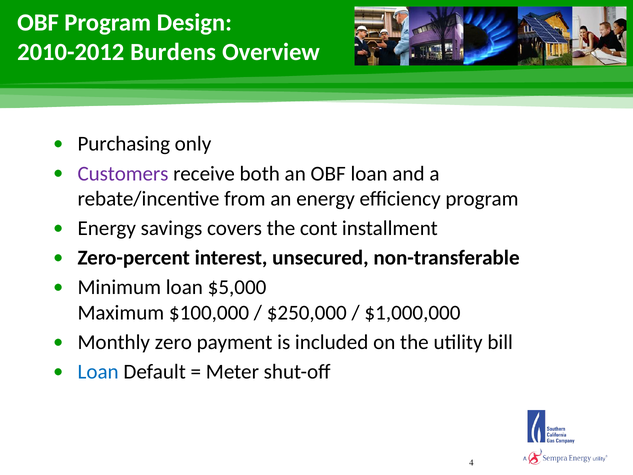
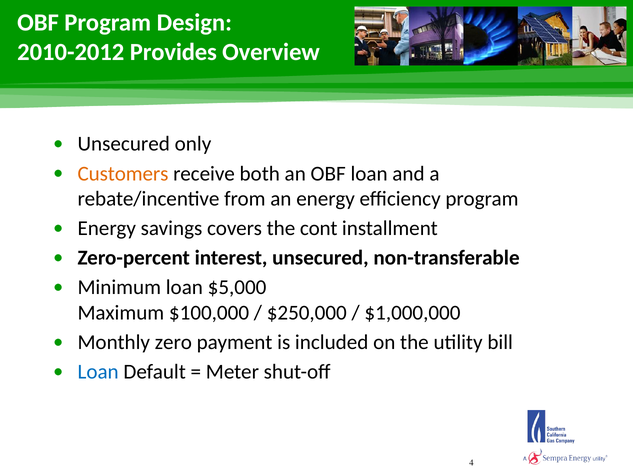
Burdens: Burdens -> Provides
Purchasing at (124, 144): Purchasing -> Unsecured
Customers colour: purple -> orange
